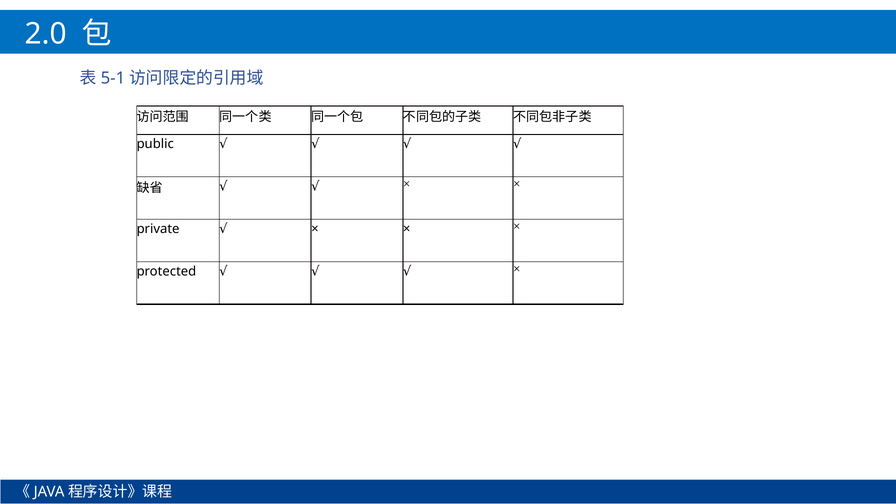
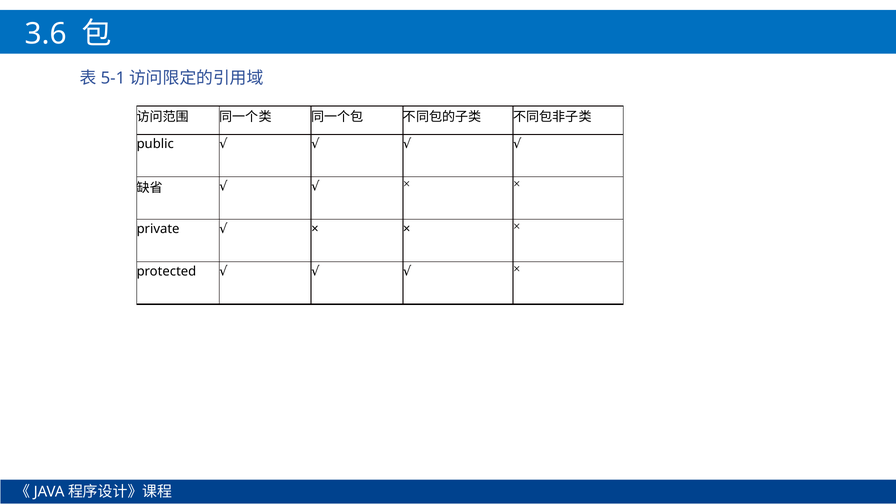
2.0: 2.0 -> 3.6
